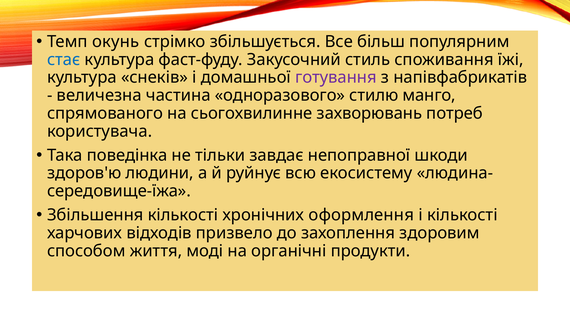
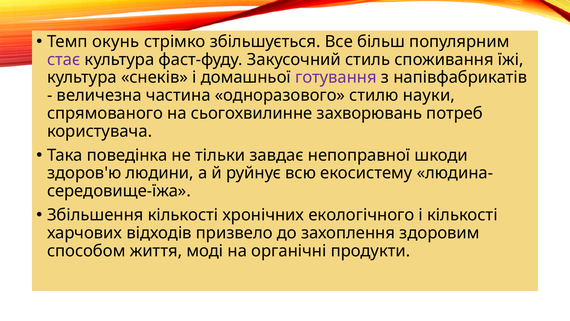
стає colour: blue -> purple
манго: манго -> науки
оформлення: оформлення -> екологічного
